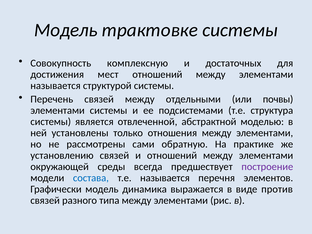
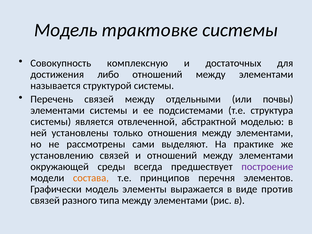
мест: мест -> либо
обратную: обратную -> выделяют
состава colour: blue -> orange
т.е называется: называется -> принципов
динамика: динамика -> элементы
